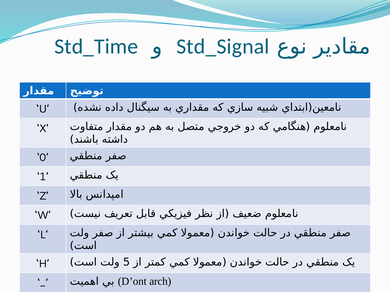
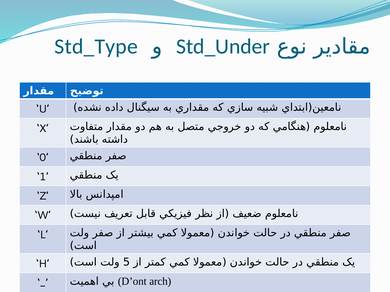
Std_Time: Std_Time -> Std_Type
Std_Signal: Std_Signal -> Std_Under
